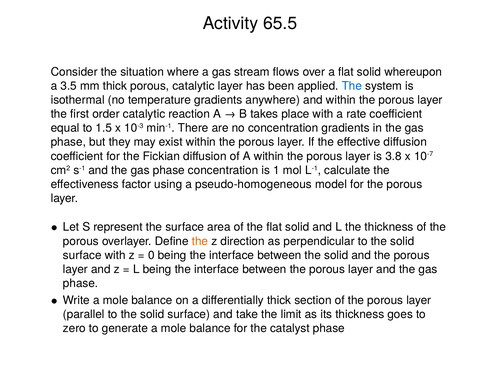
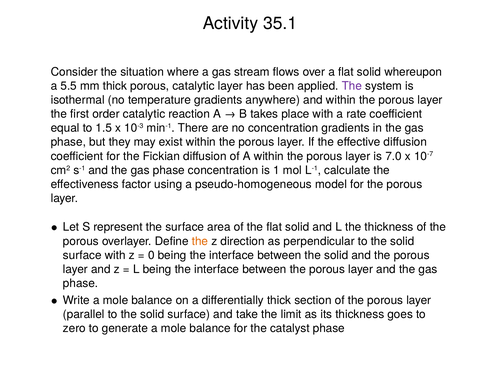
65.5: 65.5 -> 35.1
3.5: 3.5 -> 5.5
The at (352, 86) colour: blue -> purple
3.8: 3.8 -> 7.0
